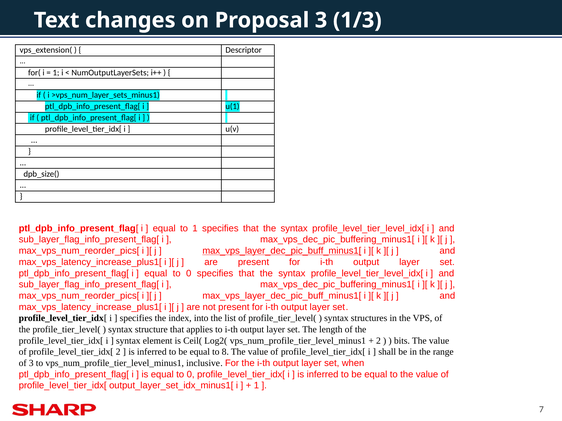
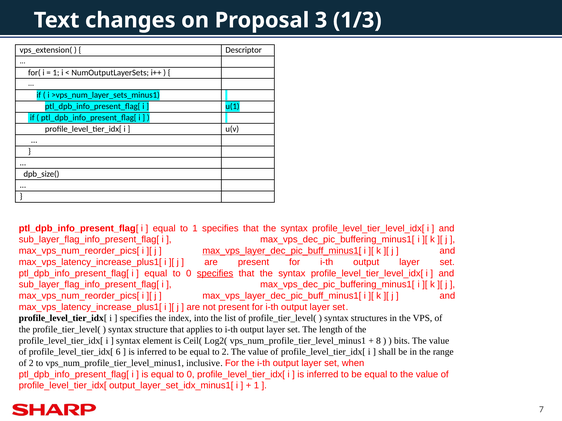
specifies at (215, 274) underline: none -> present
2 at (378, 341): 2 -> 8
profile_level_tier_idx[ 2: 2 -> 6
to 8: 8 -> 2
of 3: 3 -> 2
